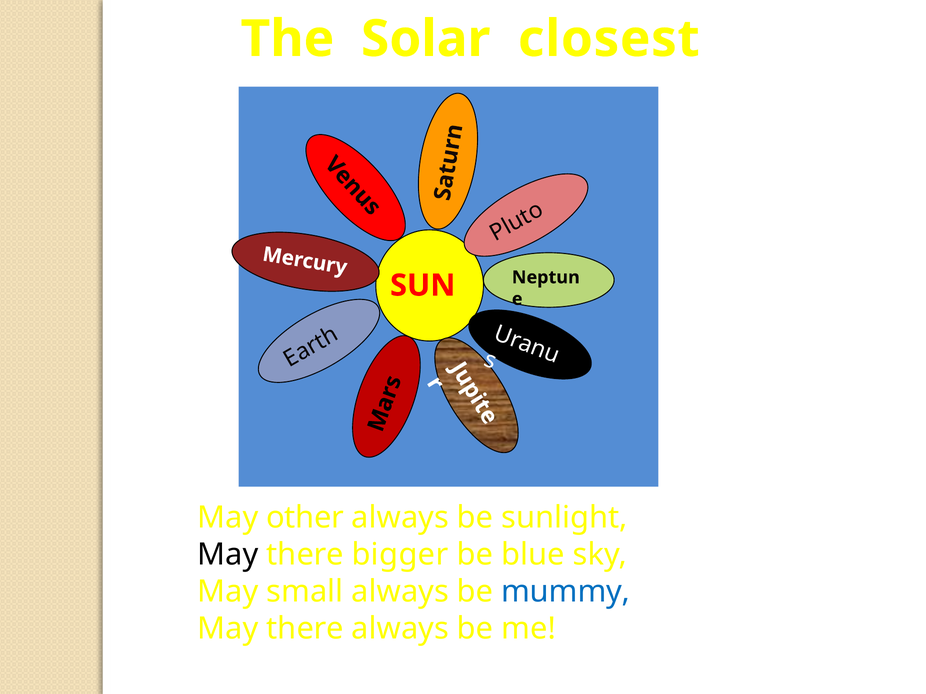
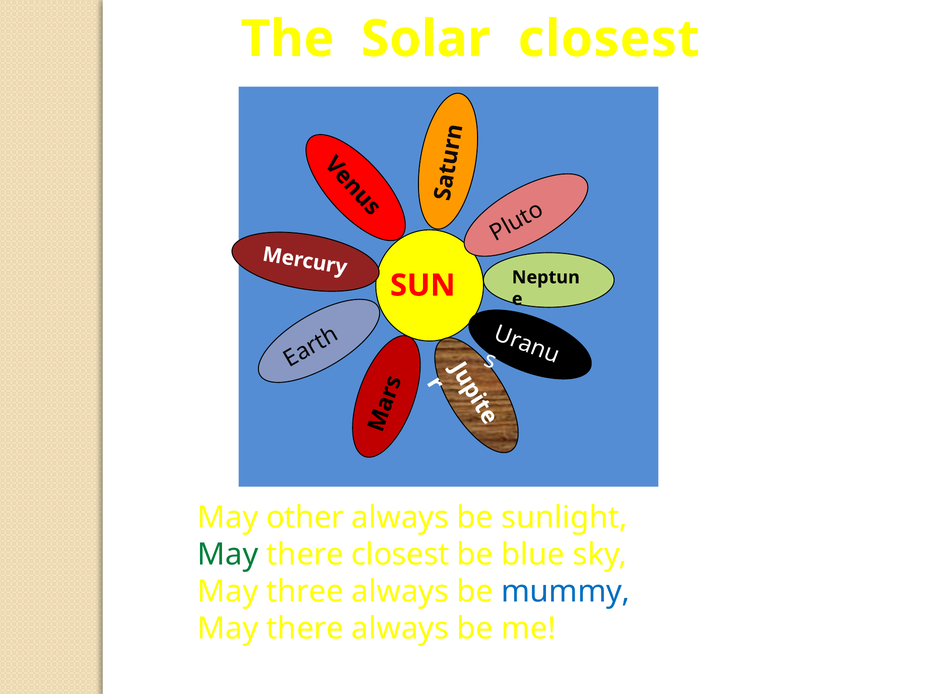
May at (228, 555) colour: black -> green
there bigger: bigger -> closest
small: small -> three
